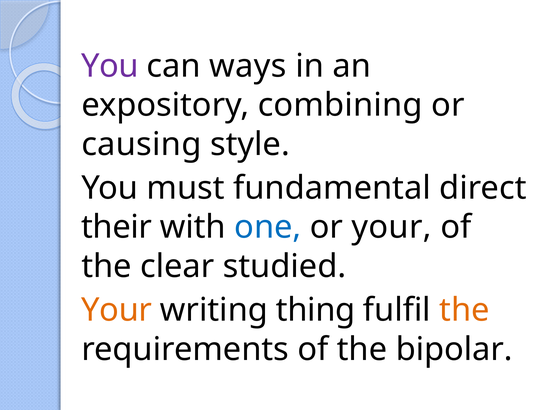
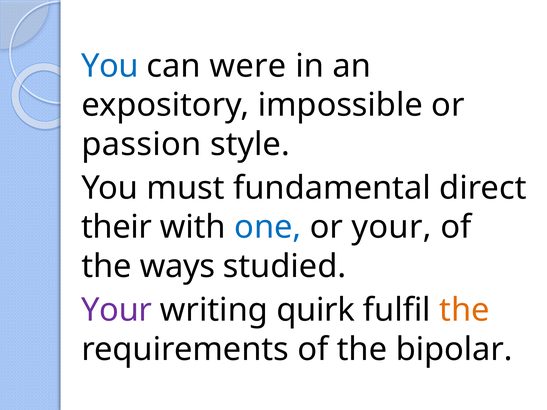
You at (110, 66) colour: purple -> blue
ways: ways -> were
combining: combining -> impossible
causing: causing -> passion
clear: clear -> ways
Your at (117, 310) colour: orange -> purple
thing: thing -> quirk
